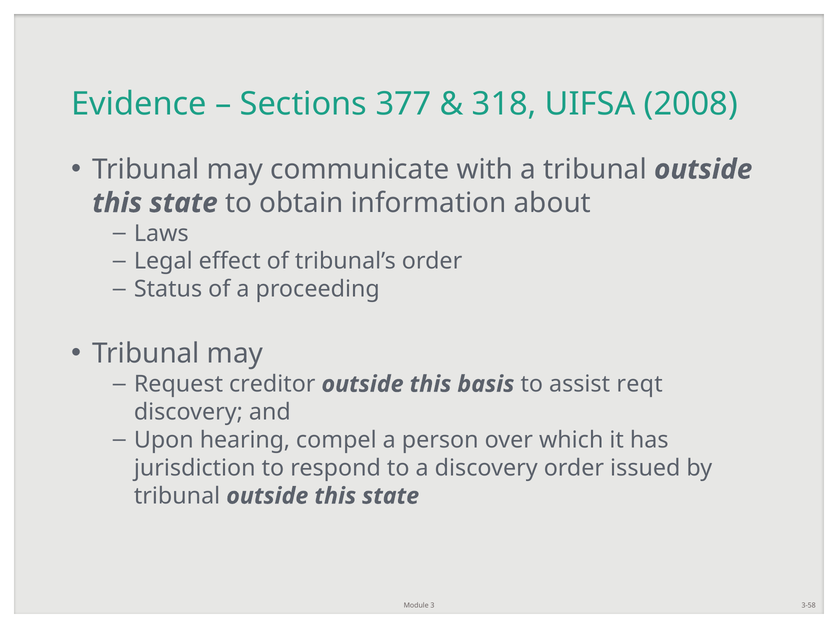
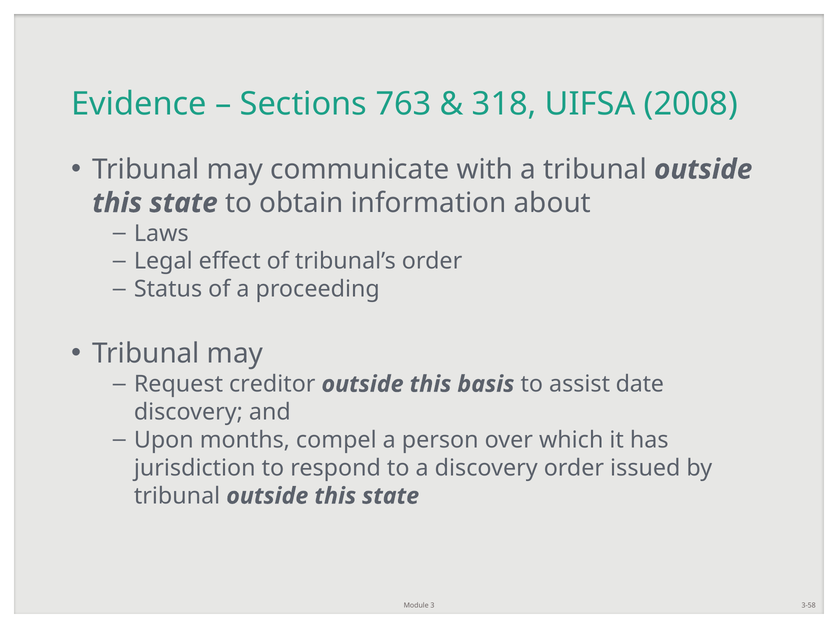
377: 377 -> 763
reqt: reqt -> date
hearing: hearing -> months
